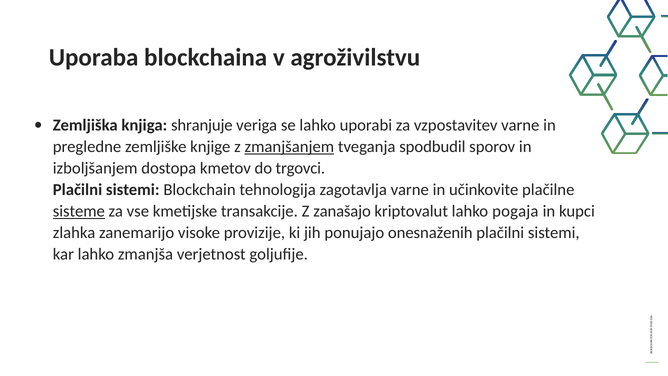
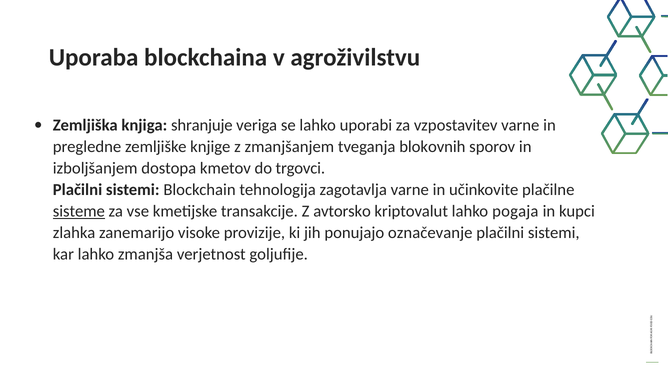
zmanjšanjem underline: present -> none
spodbudil: spodbudil -> blokovnih
zanašajo: zanašajo -> avtorsko
onesnaženih: onesnaženih -> označevanje
